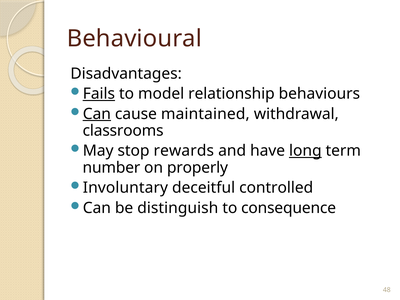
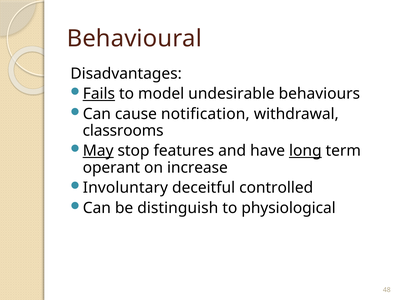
relationship: relationship -> undesirable
Can at (97, 114) underline: present -> none
maintained: maintained -> notification
May underline: none -> present
rewards: rewards -> features
number: number -> operant
properly: properly -> increase
consequence: consequence -> physiological
